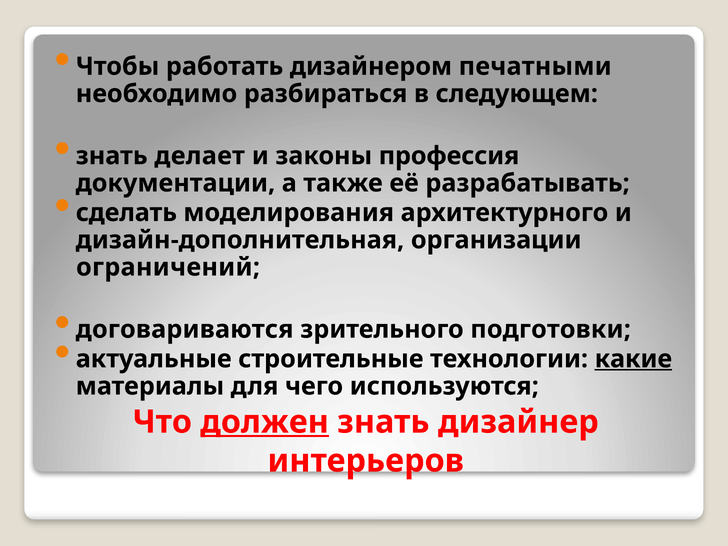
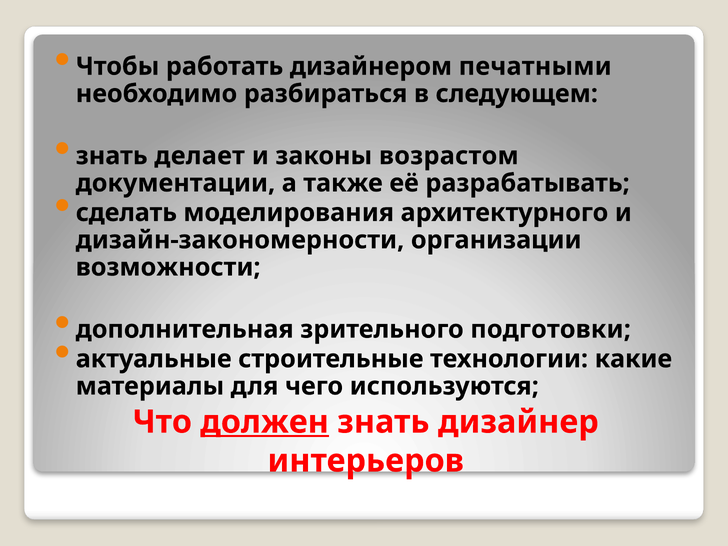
профессия: профессия -> возрастом
дизайн-дополнительная: дизайн-дополнительная -> дизайн-закономерности
ограничений: ограничений -> возможности
договариваются: договариваются -> дополнительная
какие underline: present -> none
